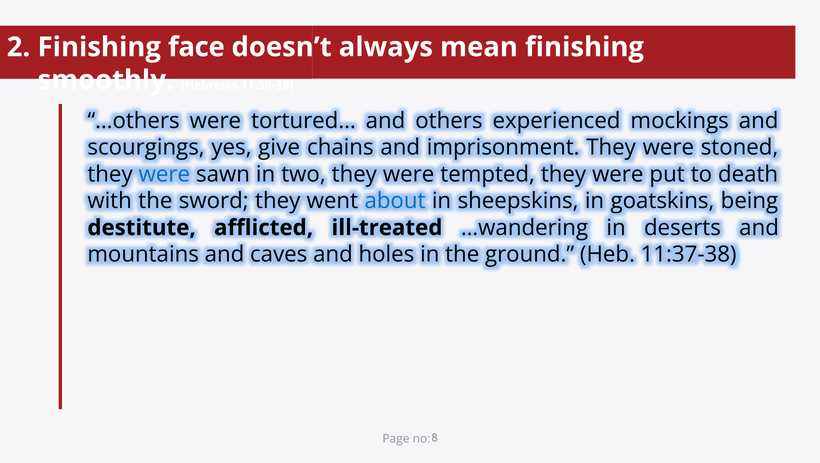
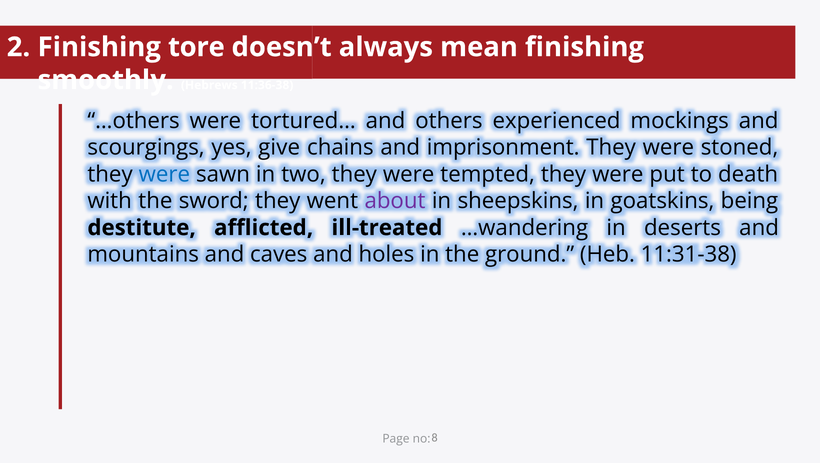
face: face -> tore
about colour: blue -> purple
11:37-38: 11:37-38 -> 11:31-38
